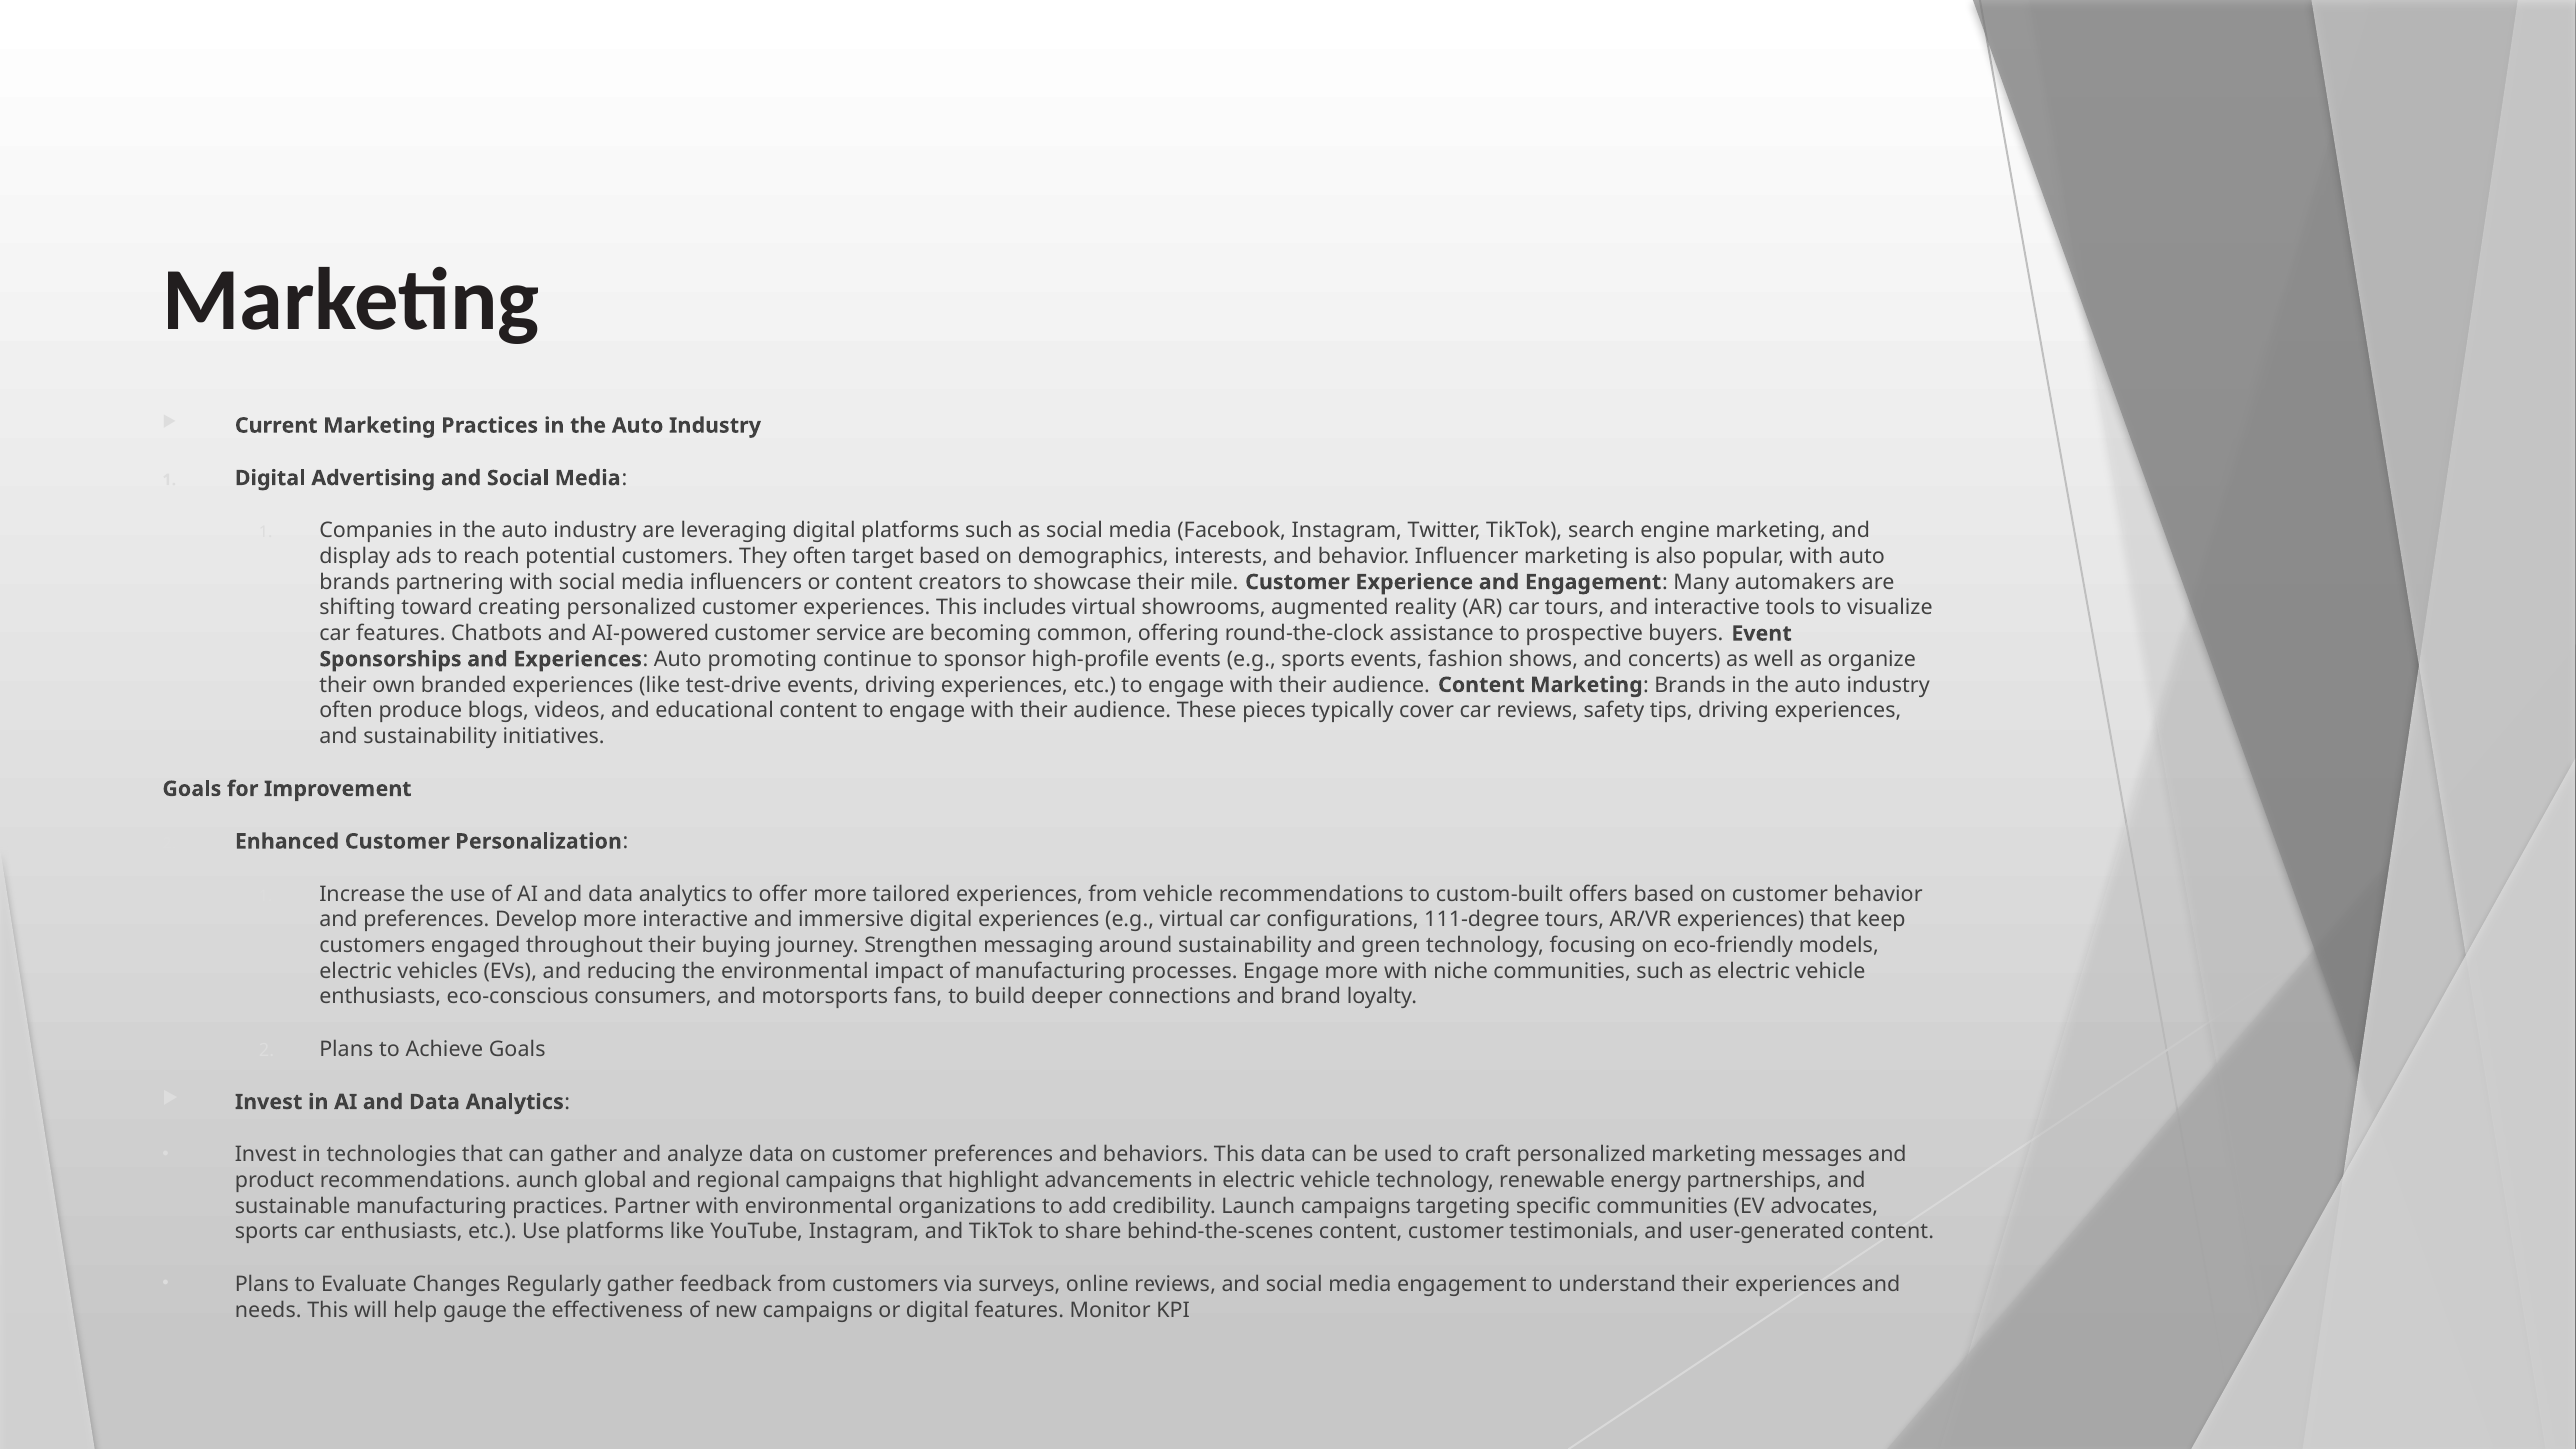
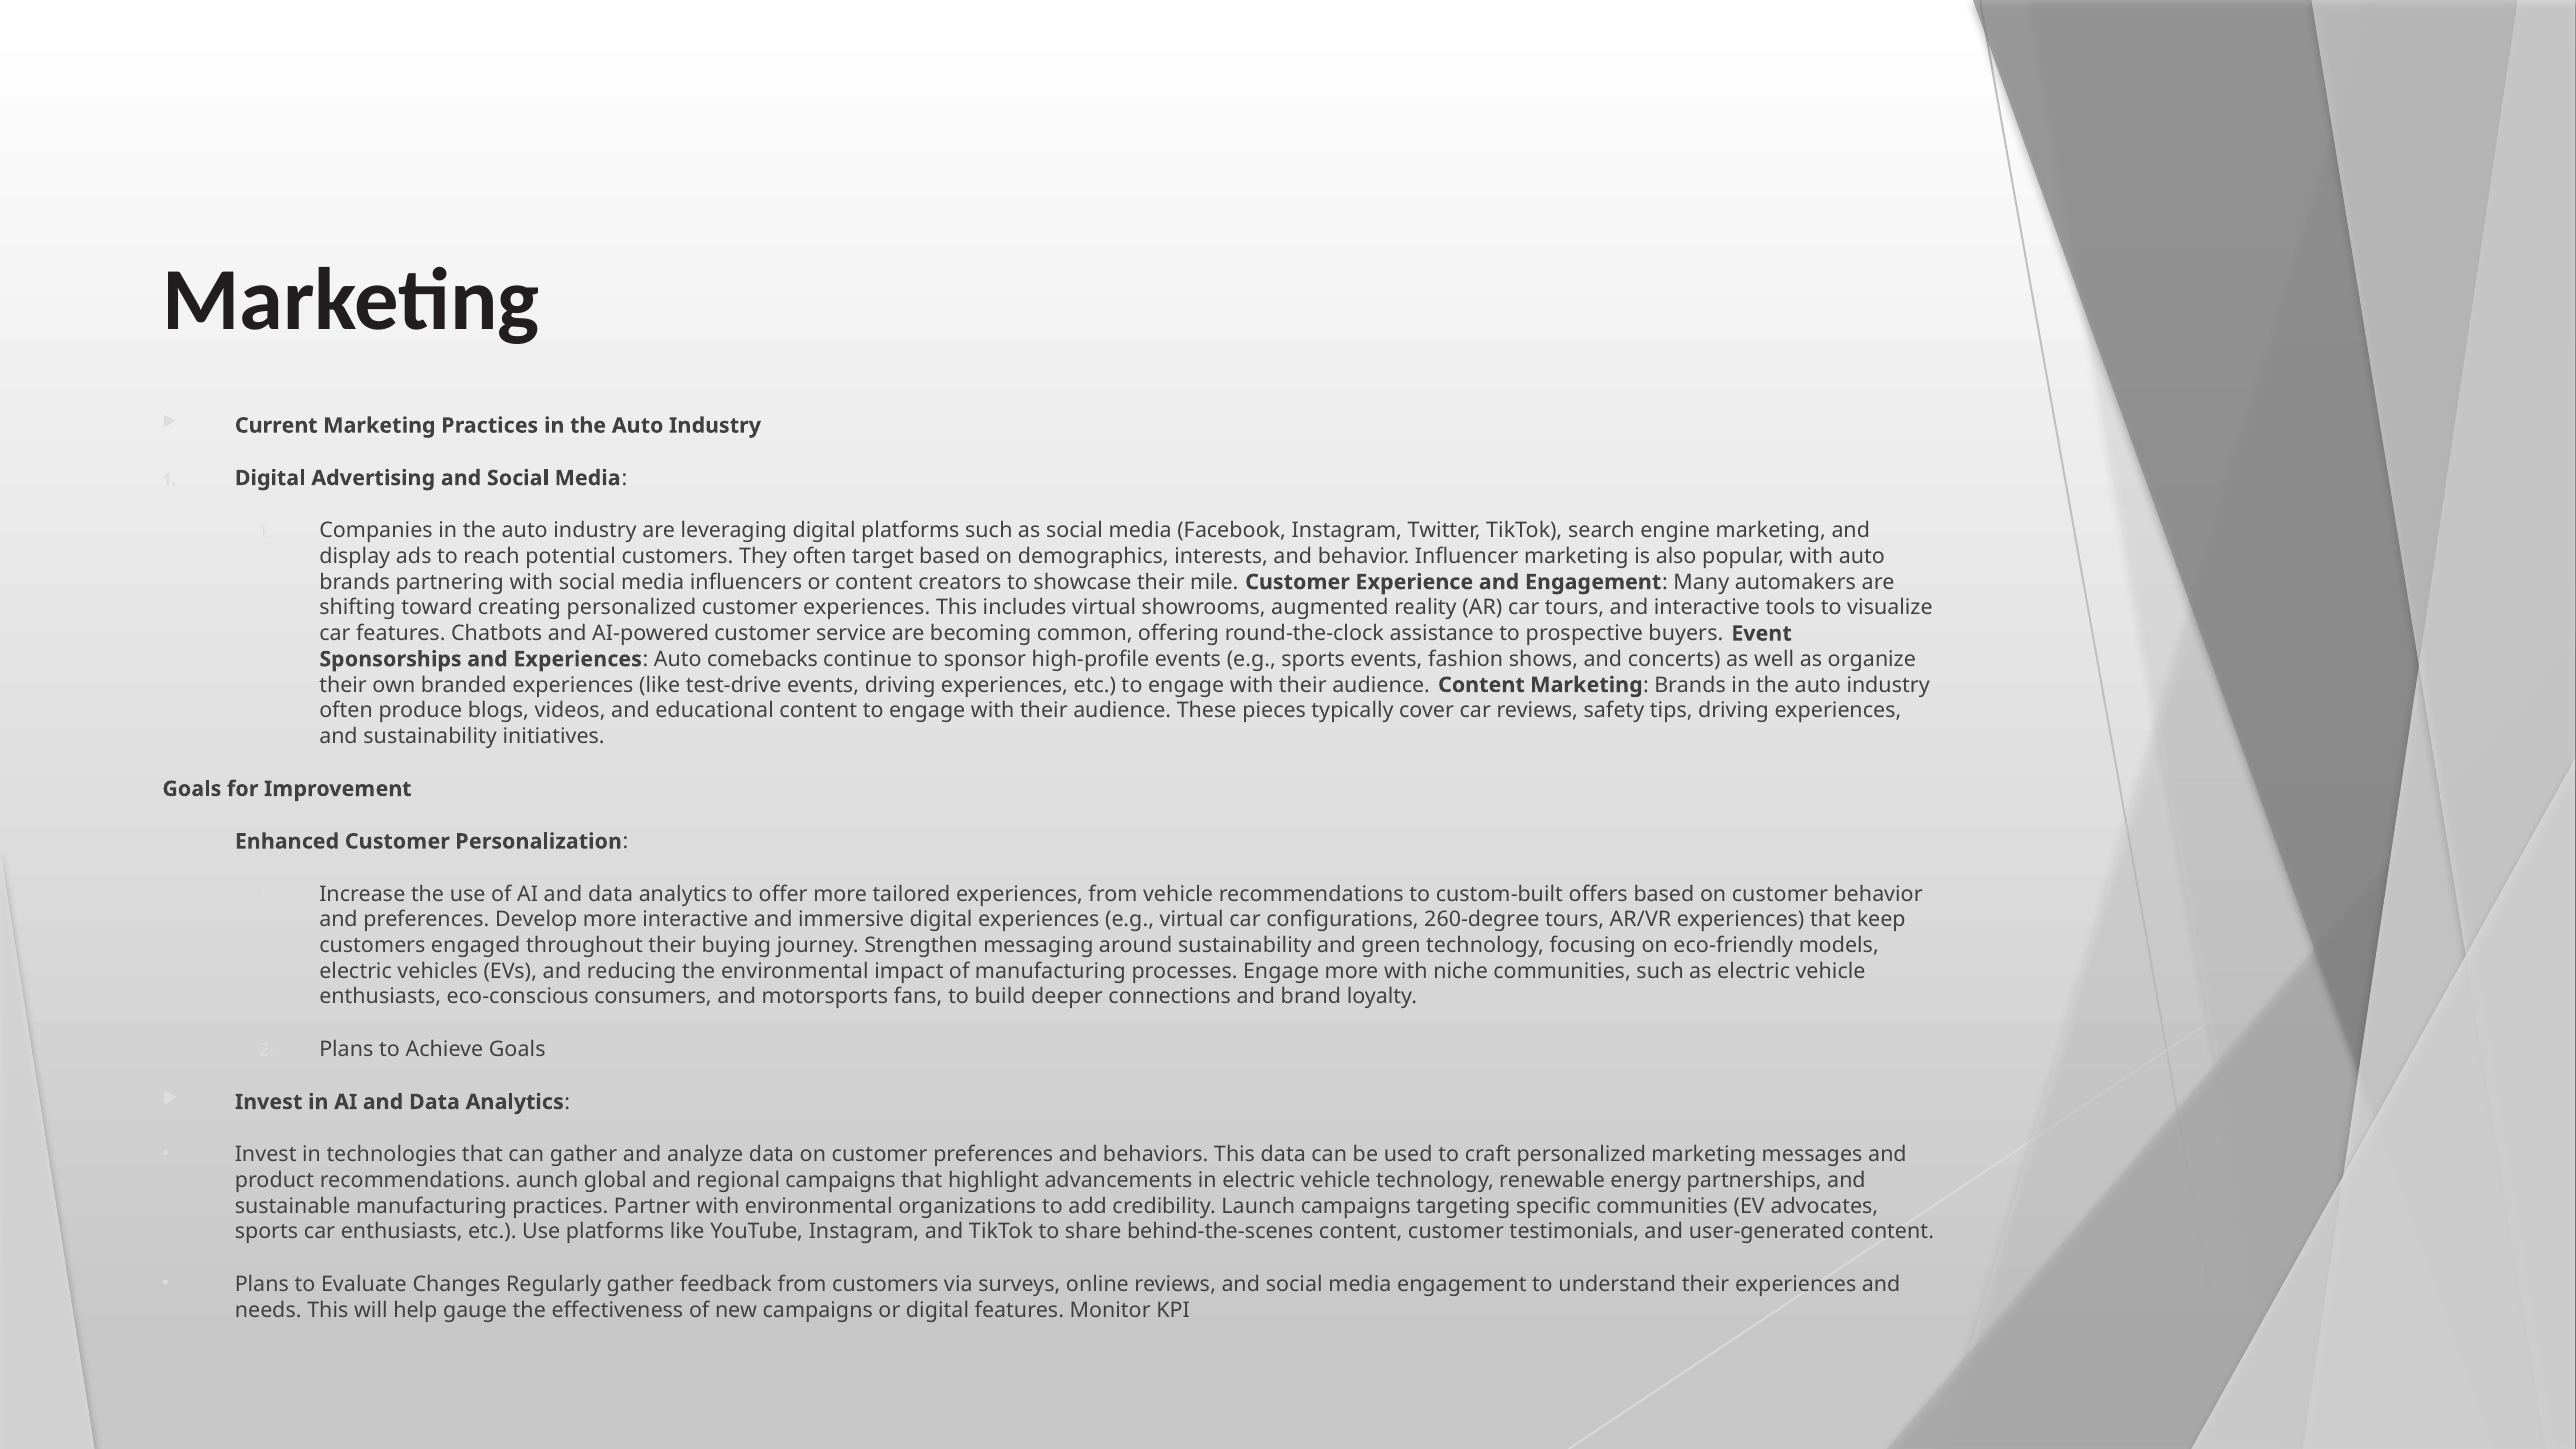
promoting: promoting -> comebacks
111-degree: 111-degree -> 260-degree
